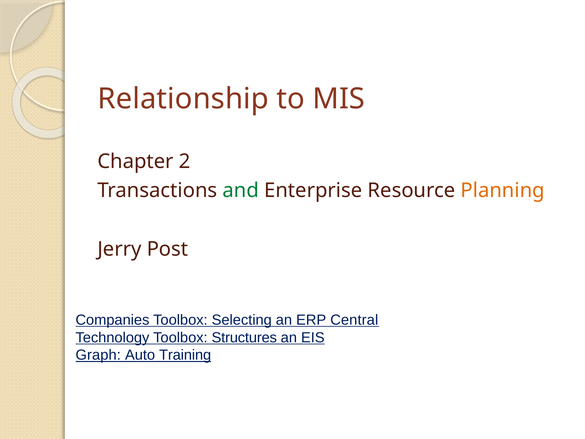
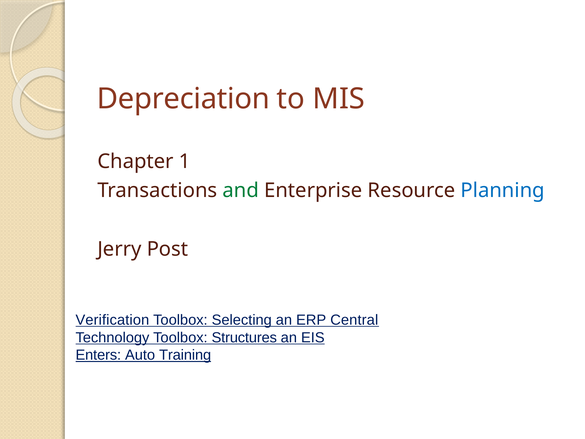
Relationship: Relationship -> Depreciation
2: 2 -> 1
Planning colour: orange -> blue
Companies: Companies -> Verification
Graph: Graph -> Enters
